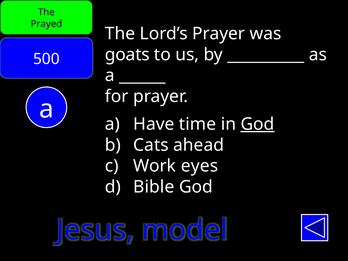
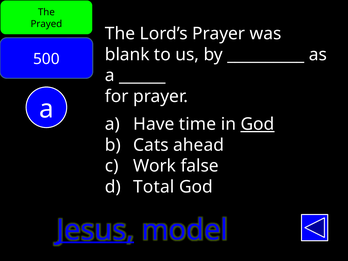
goats: goats -> blank
eyes: eyes -> false
Bible: Bible -> Total
Jesus underline: none -> present
